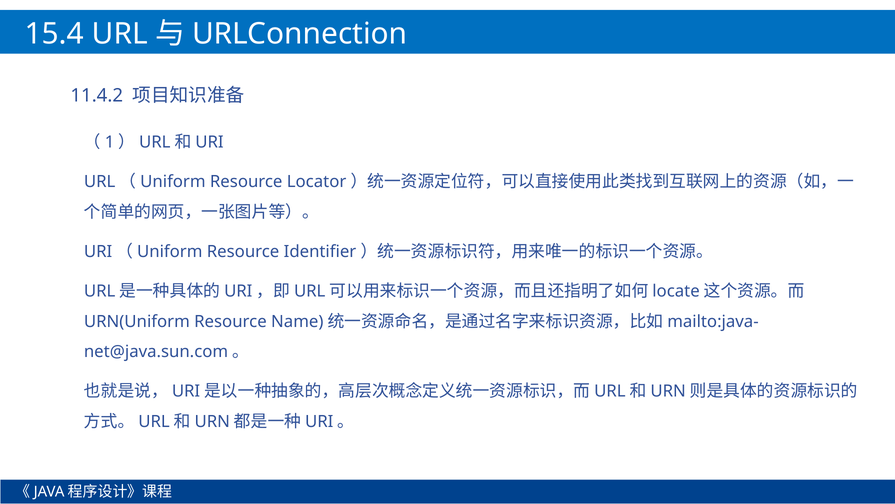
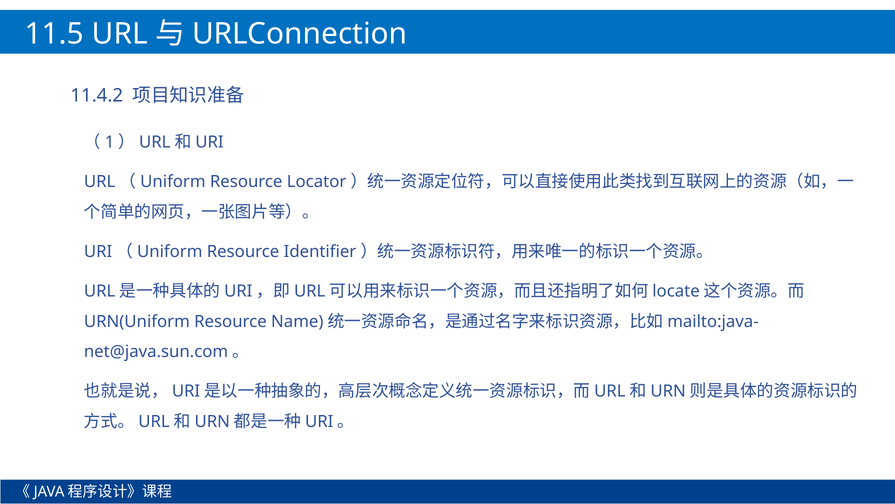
15.4: 15.4 -> 11.5
